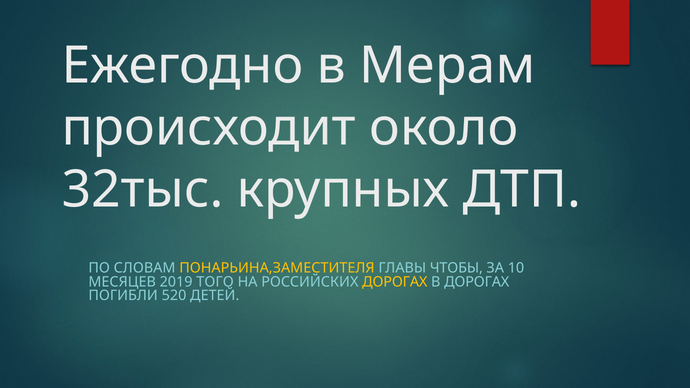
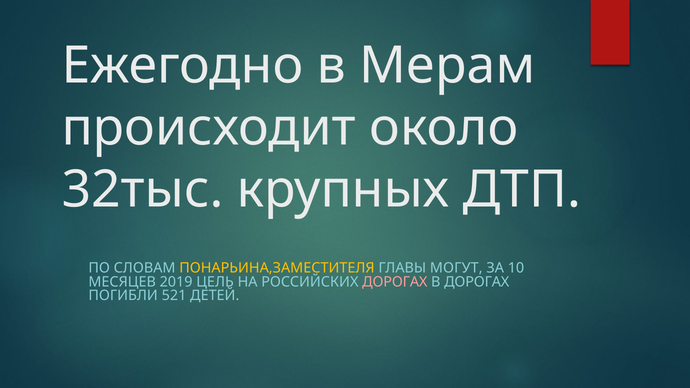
ЧТОБЫ: ЧТОБЫ -> МОГУТ
ТОГО: ТОГО -> ЦЕЛЬ
ДОРОГАХ at (395, 282) colour: yellow -> pink
520: 520 -> 521
